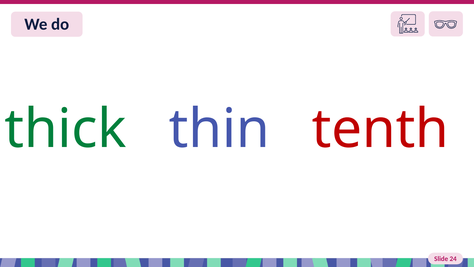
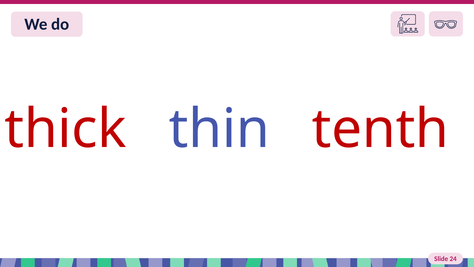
thick colour: green -> red
